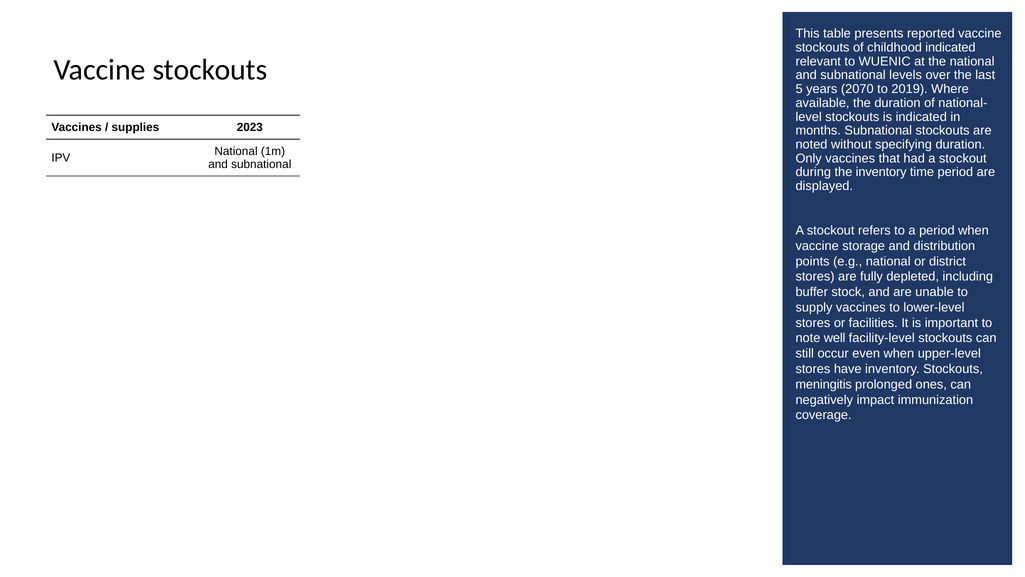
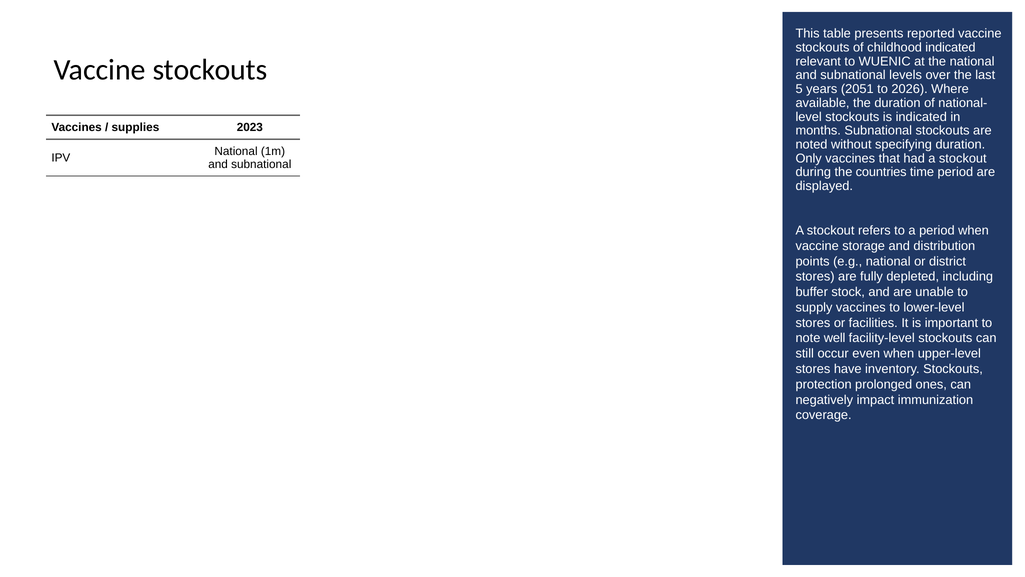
2070: 2070 -> 2051
2019: 2019 -> 2026
the inventory: inventory -> countries
meningitis: meningitis -> protection
